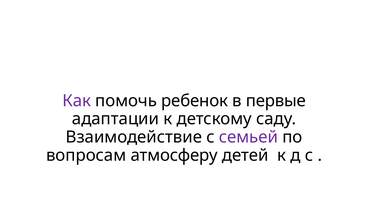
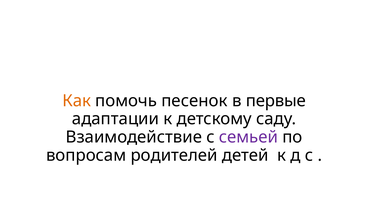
Как colour: purple -> orange
ребенок: ребенок -> песенок
атмосферу: атмосферу -> родителей
